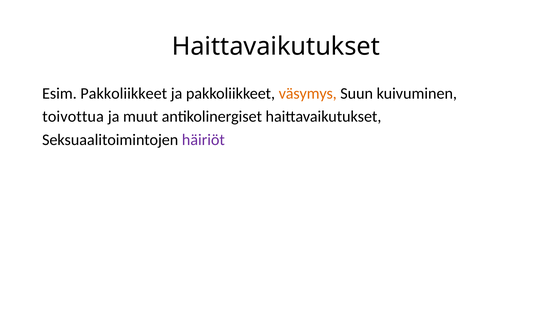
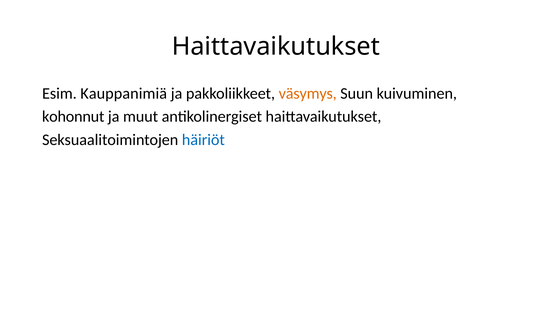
Esim Pakkoliikkeet: Pakkoliikkeet -> Kauppanimiä
toivottua: toivottua -> kohonnut
häiriöt colour: purple -> blue
